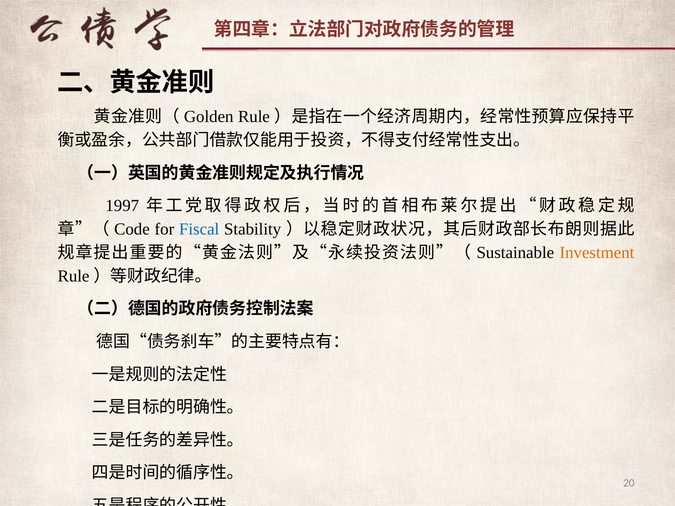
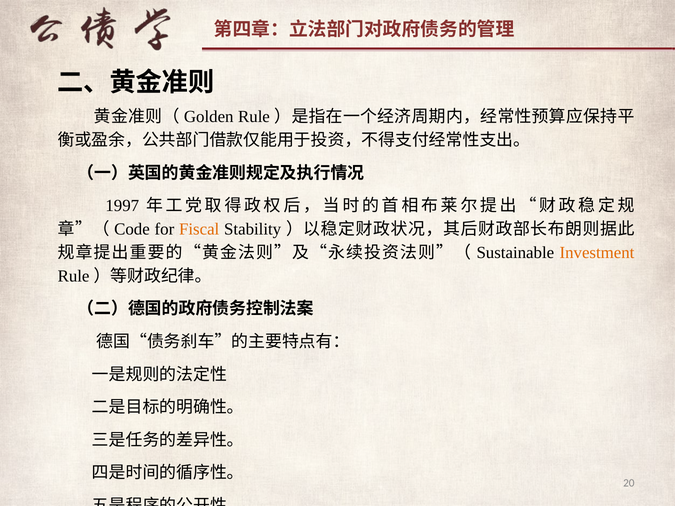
Fiscal colour: blue -> orange
